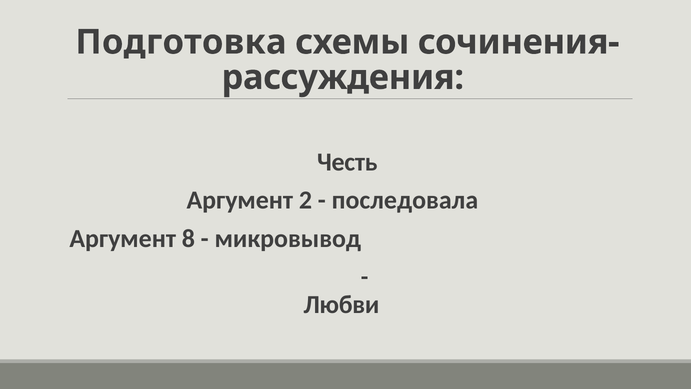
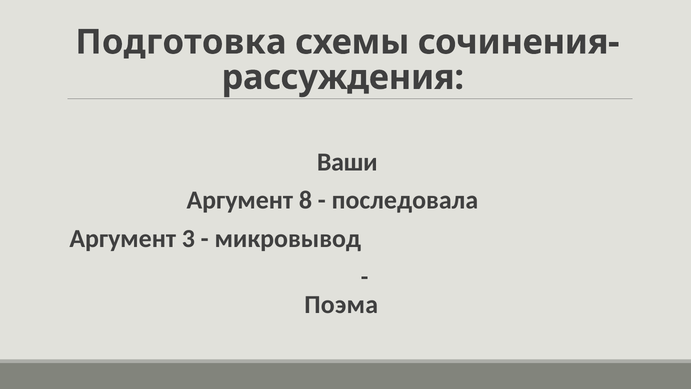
Честь: Честь -> Ваши
2: 2 -> 8
8: 8 -> 3
Любви: Любви -> Поэма
